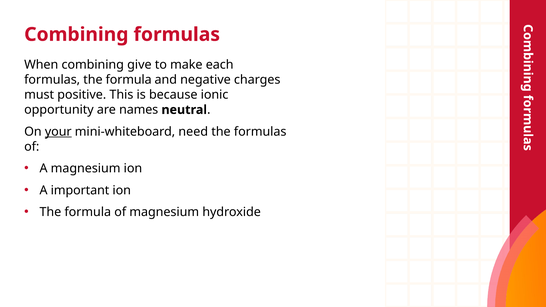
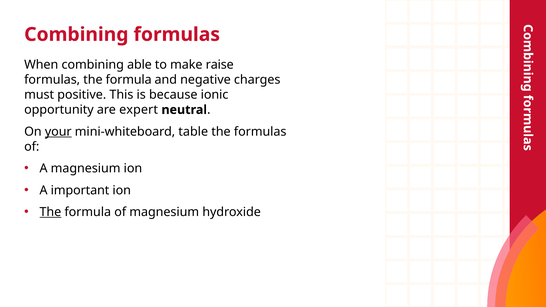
give: give -> able
each: each -> raise
names: names -> expert
need: need -> table
The at (50, 212) underline: none -> present
